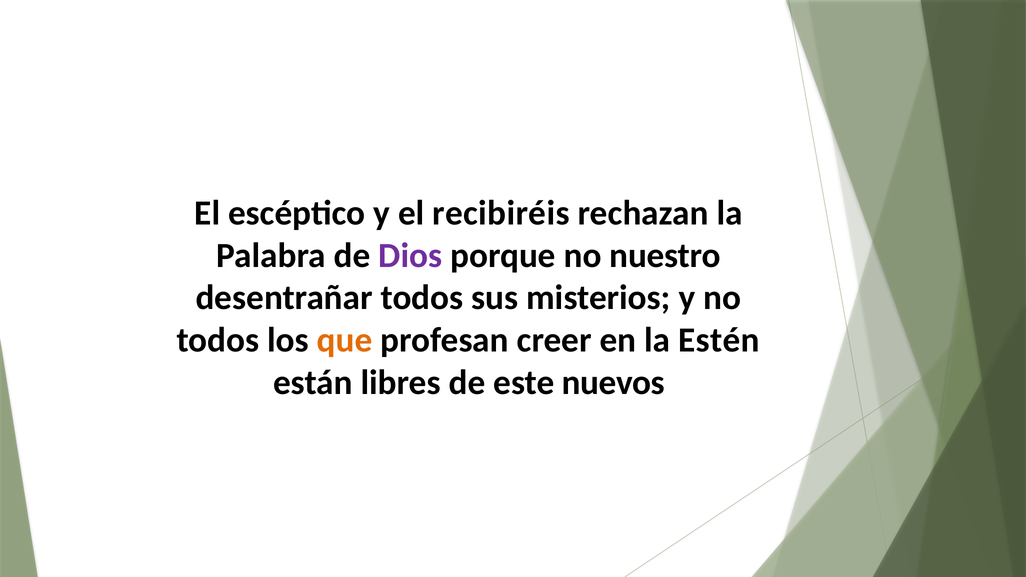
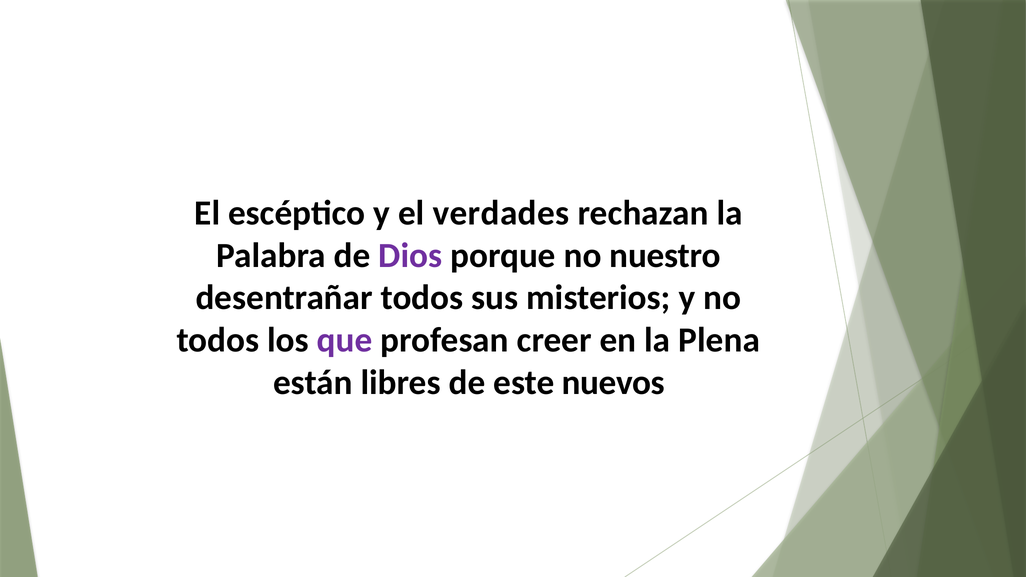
recibiréis: recibiréis -> verdades
que colour: orange -> purple
Estén: Estén -> Plena
